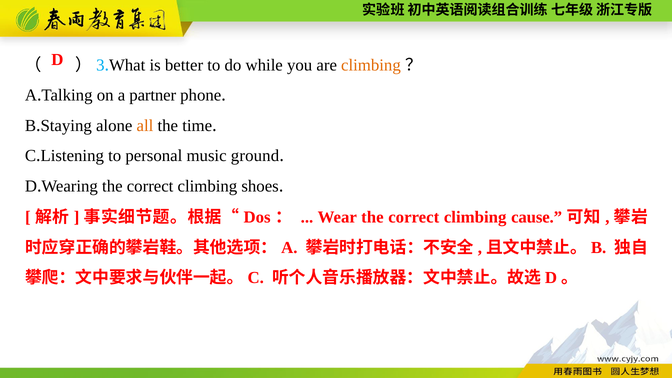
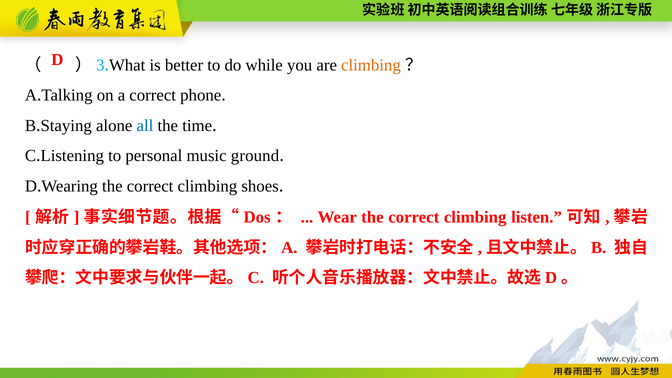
a partner: partner -> correct
all colour: orange -> blue
cause: cause -> listen
